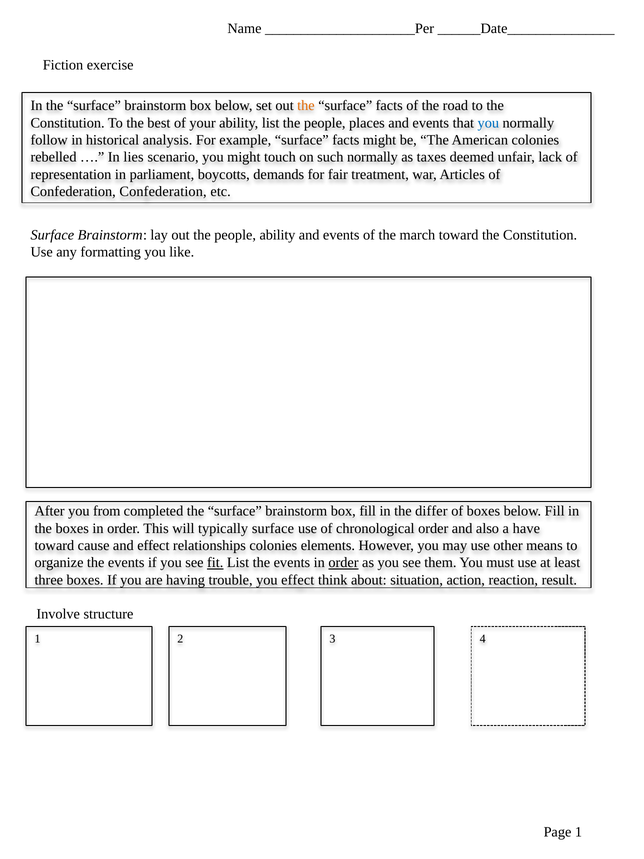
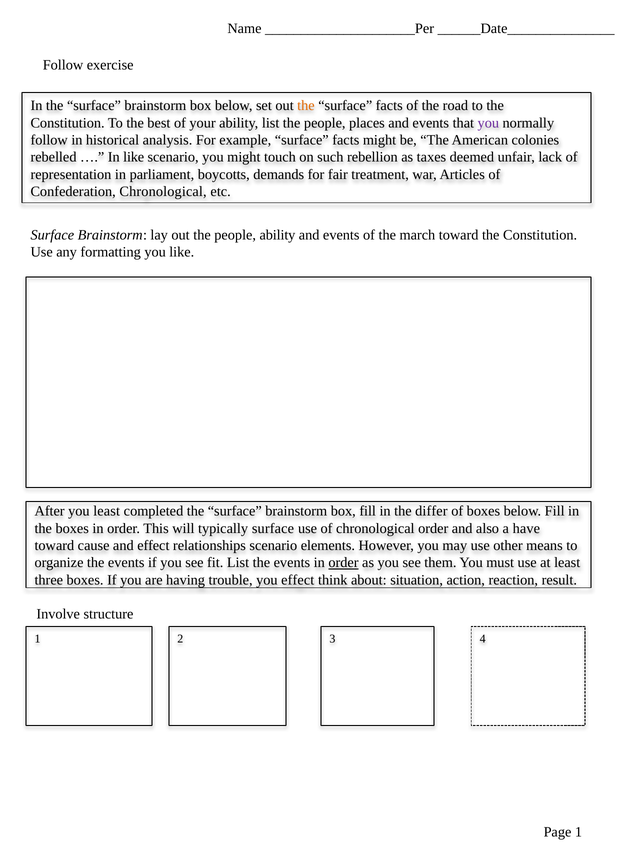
Fiction at (63, 65): Fiction -> Follow
you at (488, 123) colour: blue -> purple
In lies: lies -> like
such normally: normally -> rebellion
Confederation Confederation: Confederation -> Chronological
you from: from -> least
relationships colonies: colonies -> scenario
fit underline: present -> none
